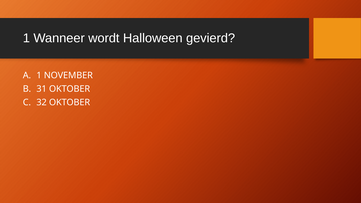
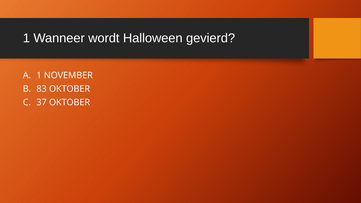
31: 31 -> 83
32: 32 -> 37
